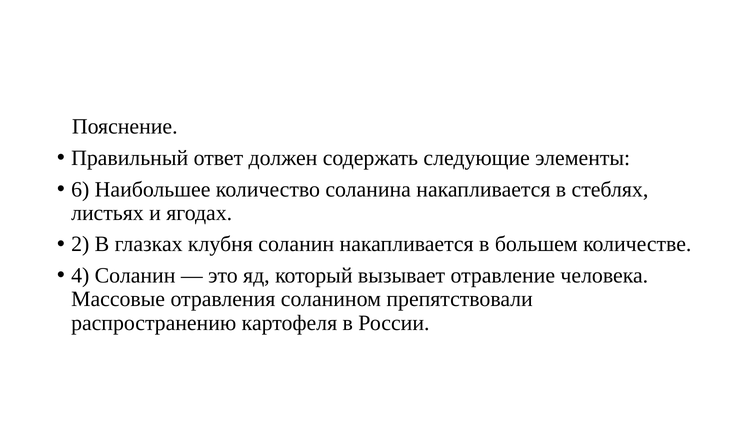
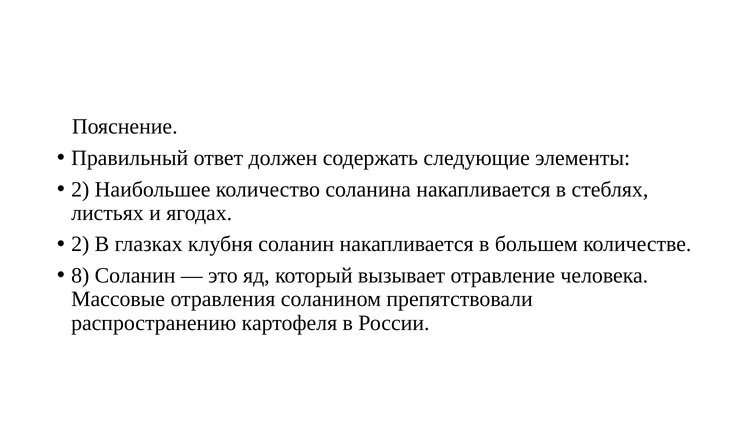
6 at (80, 189): 6 -> 2
4: 4 -> 8
